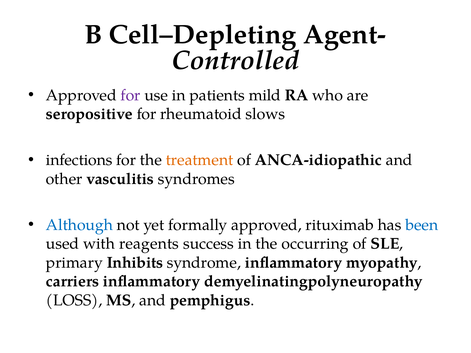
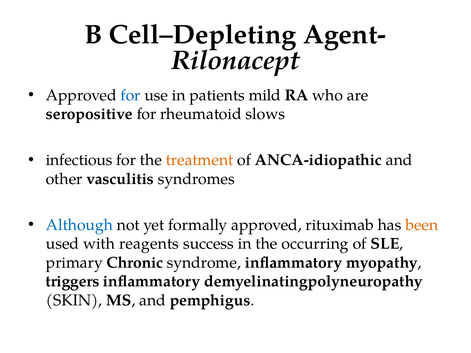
Controlled: Controlled -> Rilonacept
for at (131, 95) colour: purple -> blue
infections: infections -> infectious
been colour: blue -> orange
Inhibits: Inhibits -> Chronic
carriers: carriers -> triggers
LOSS: LOSS -> SKIN
